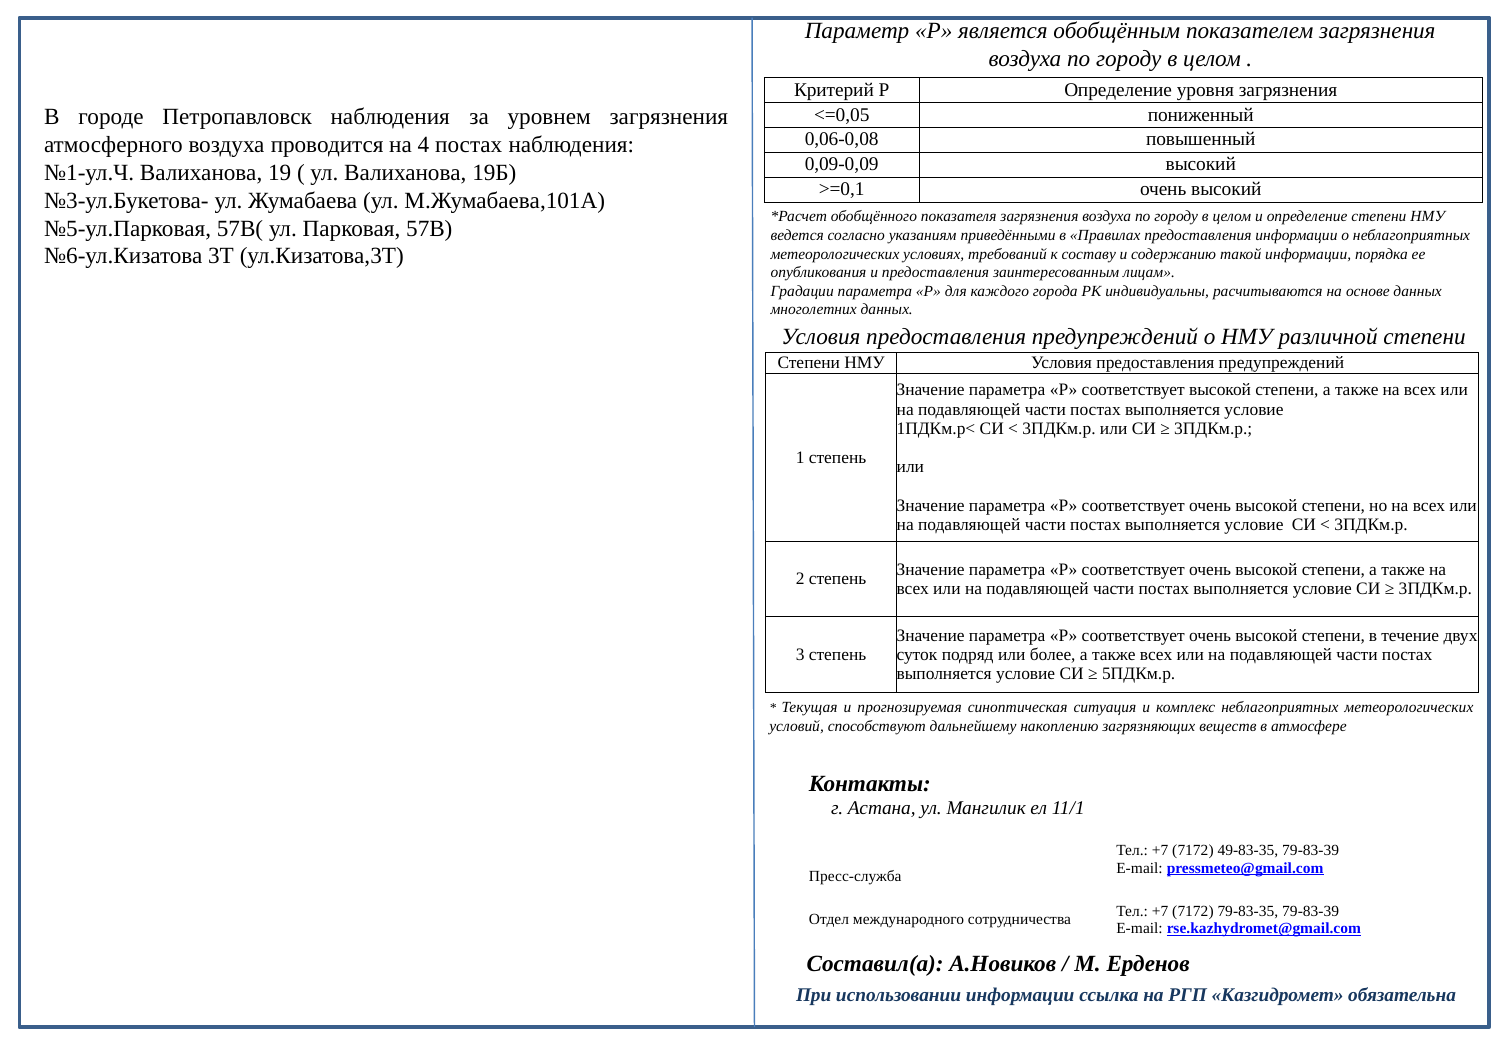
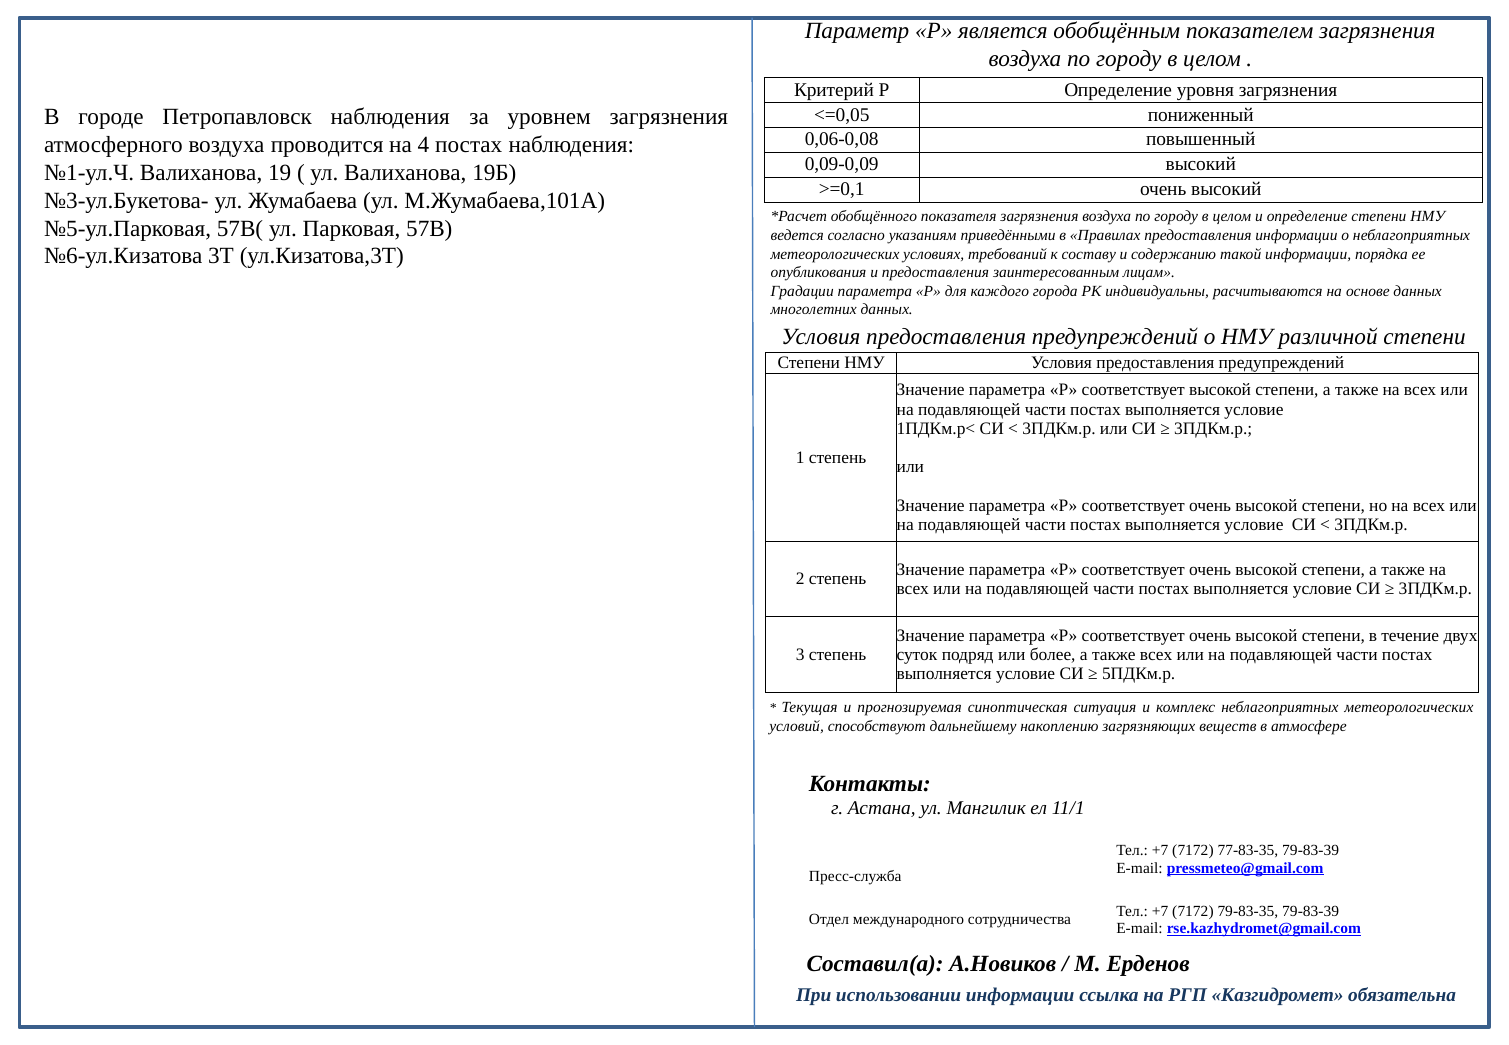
49-83-35: 49-83-35 -> 77-83-35
